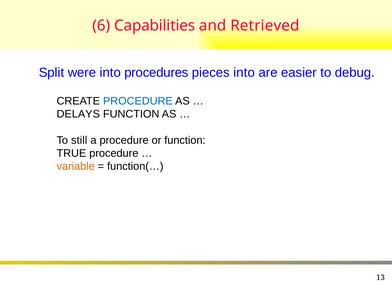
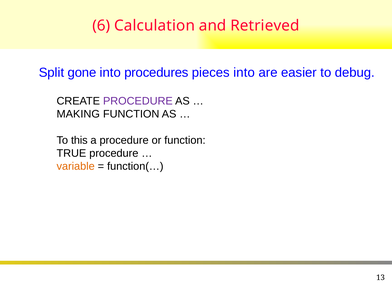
Capabilities: Capabilities -> Calculation
were: were -> gone
PROCEDURE at (138, 101) colour: blue -> purple
DELAYS: DELAYS -> MAKING
still: still -> this
